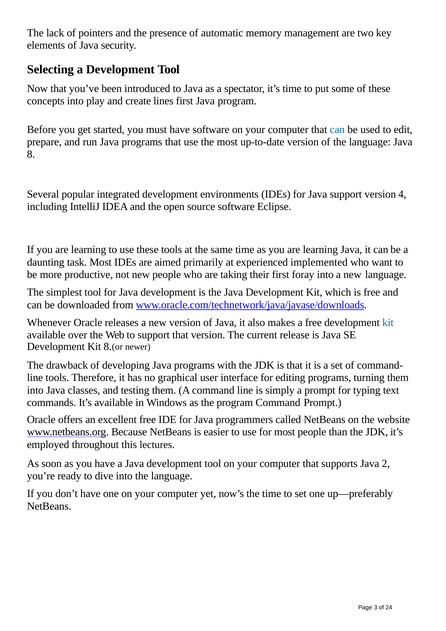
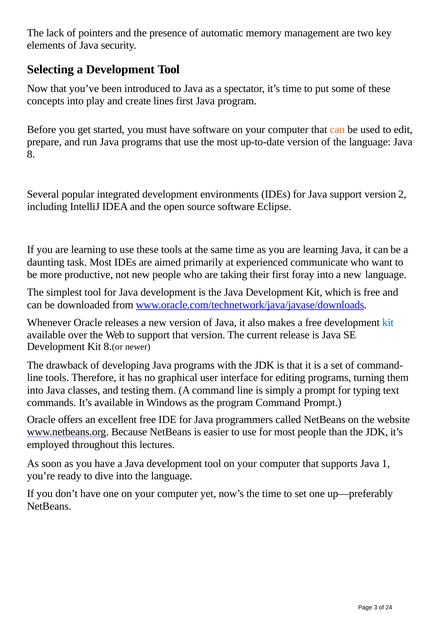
can at (337, 129) colour: blue -> orange
4: 4 -> 2
implemented: implemented -> communicate
2: 2 -> 1
